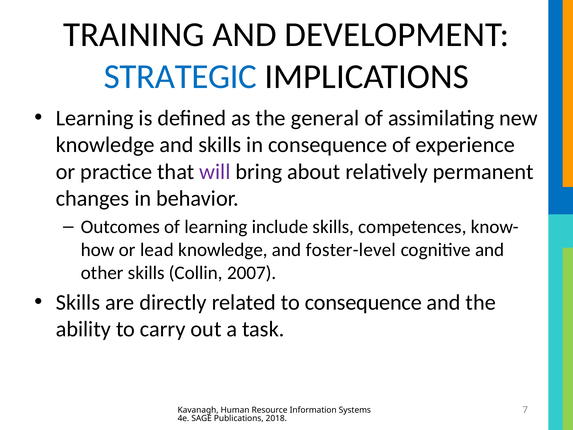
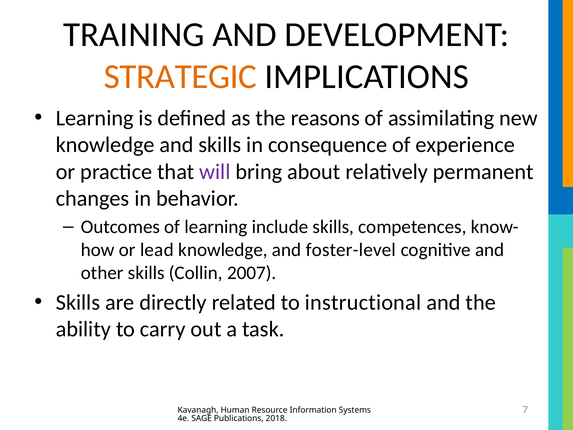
STRATEGIC colour: blue -> orange
general: general -> reasons
to consequence: consequence -> instructional
